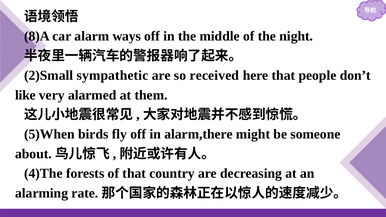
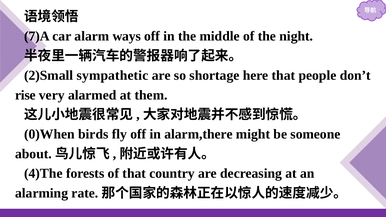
8)A: 8)A -> 7)A
received: received -> shortage
like: like -> rise
5)When: 5)When -> 0)When
